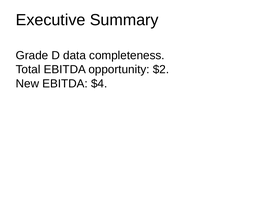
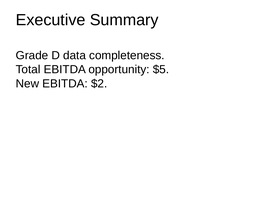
$2: $2 -> $5
$4: $4 -> $2
